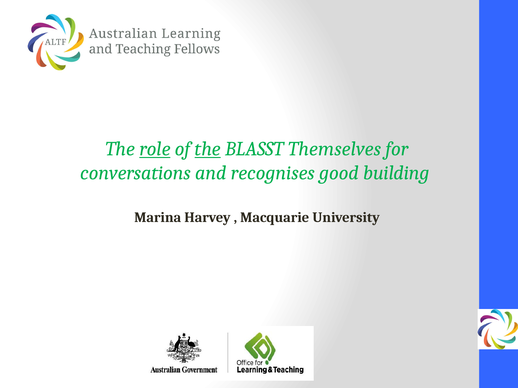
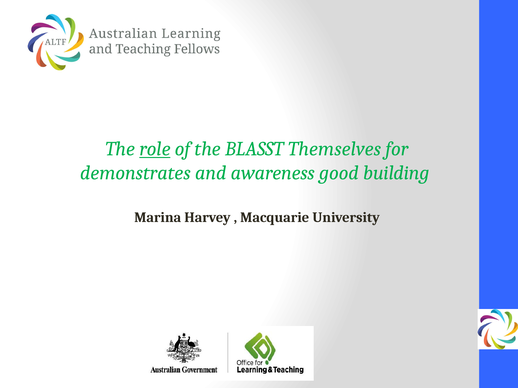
the at (208, 149) underline: present -> none
conversations: conversations -> demonstrates
recognises: recognises -> awareness
